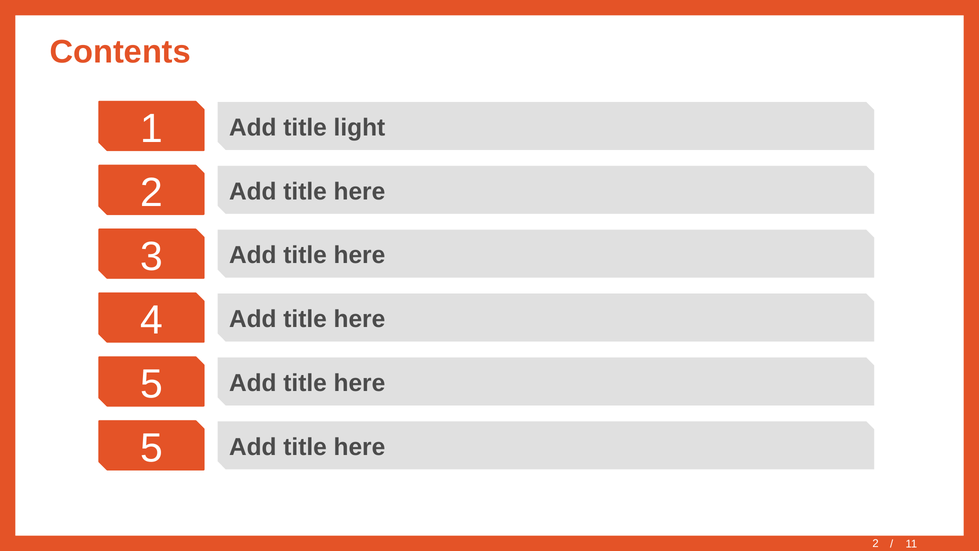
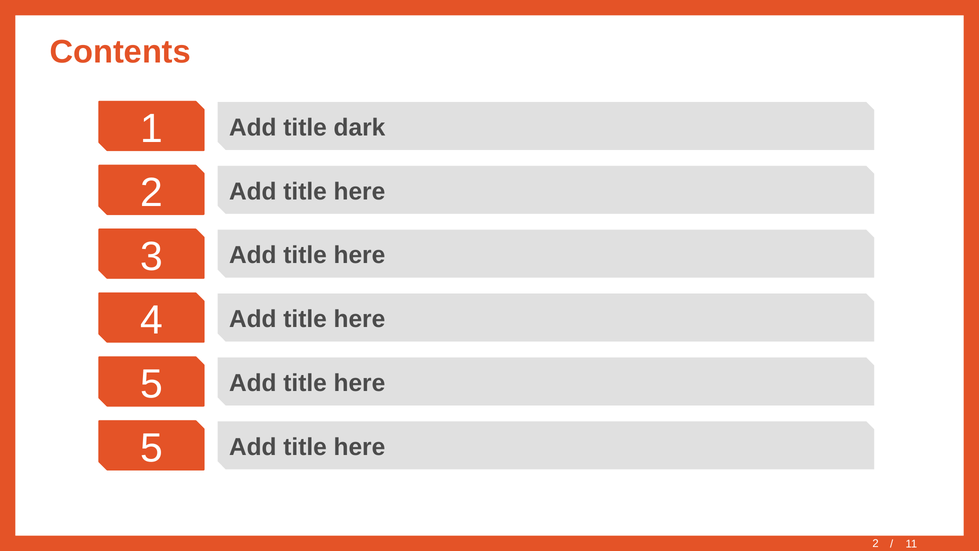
light: light -> dark
